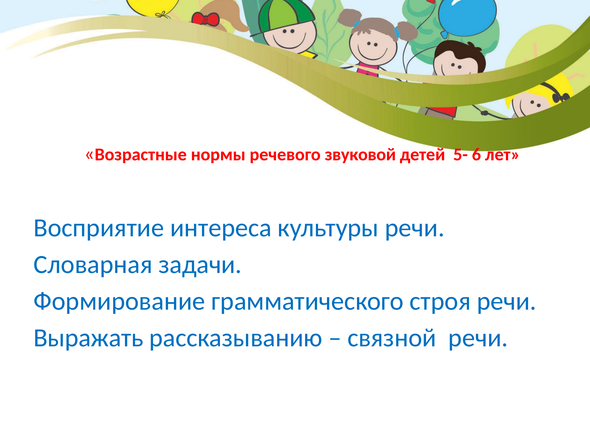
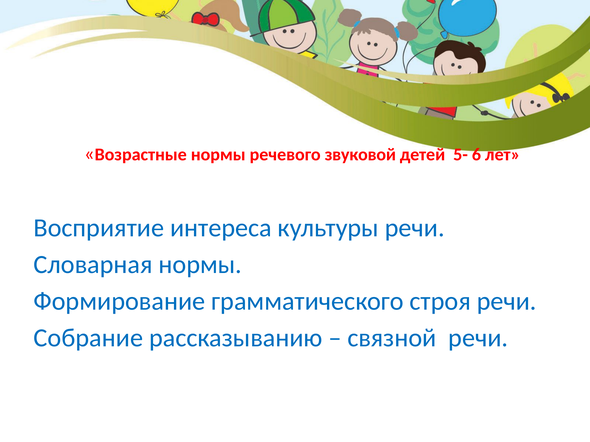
Словарная задачи: задачи -> нормы
Выражать: Выражать -> Собрание
